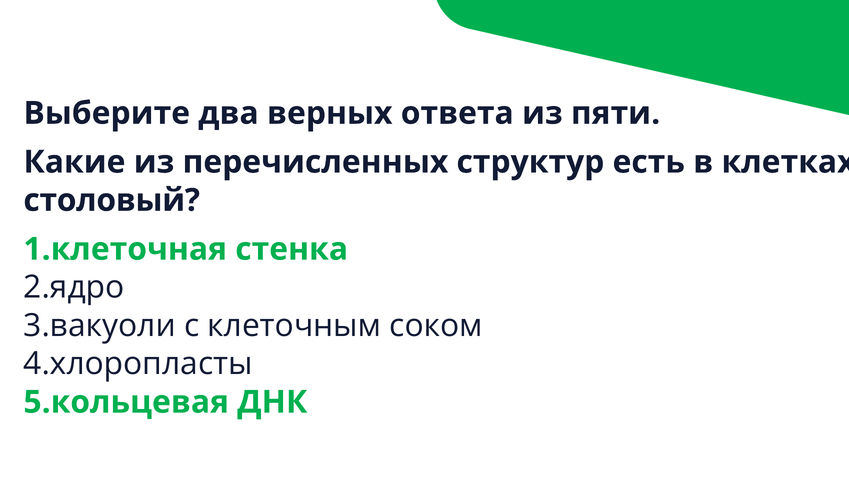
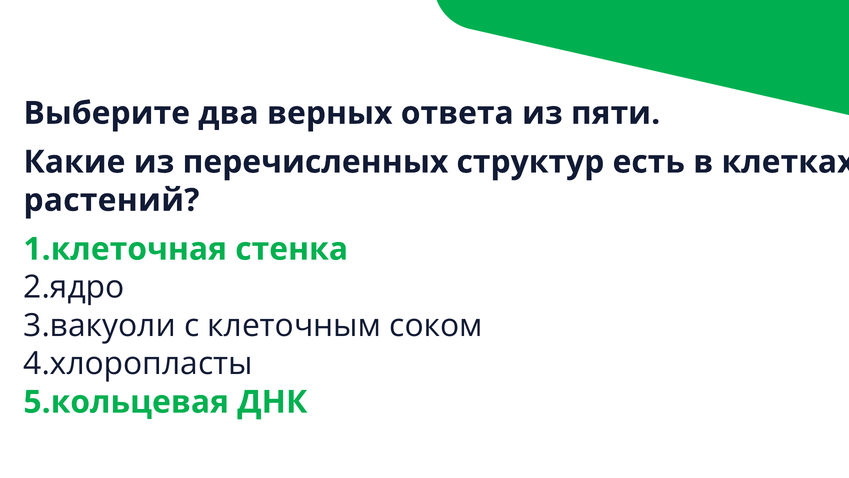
столовый: столовый -> растений
